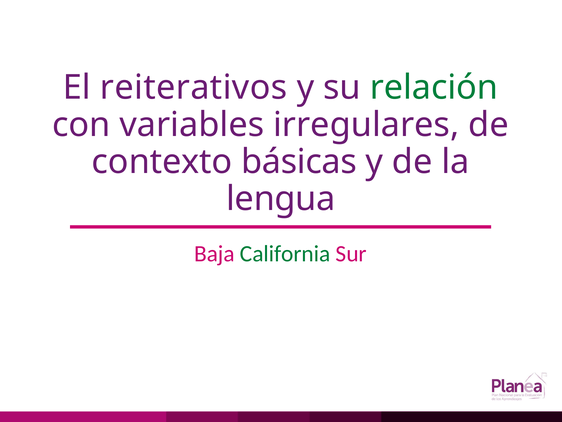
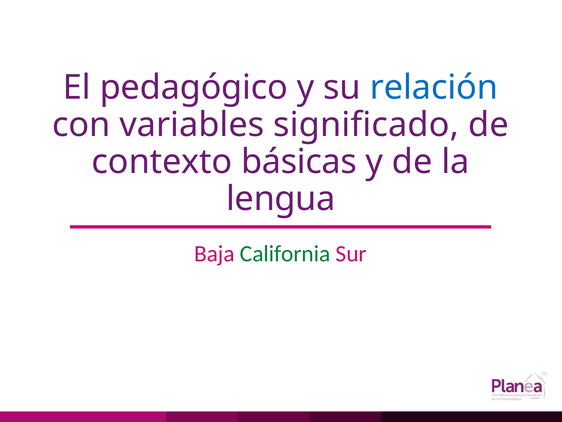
reiterativos: reiterativos -> pedagógico
relación colour: green -> blue
irregulares: irregulares -> significado
